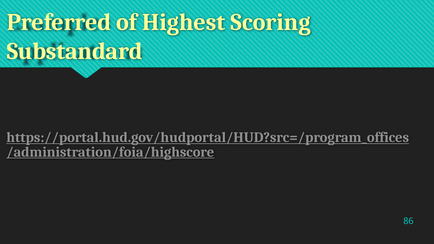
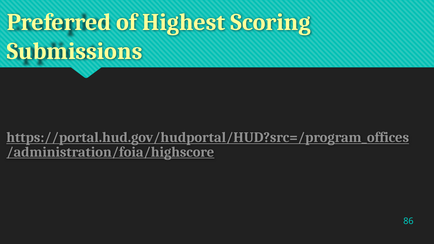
Substandard: Substandard -> Submissions
